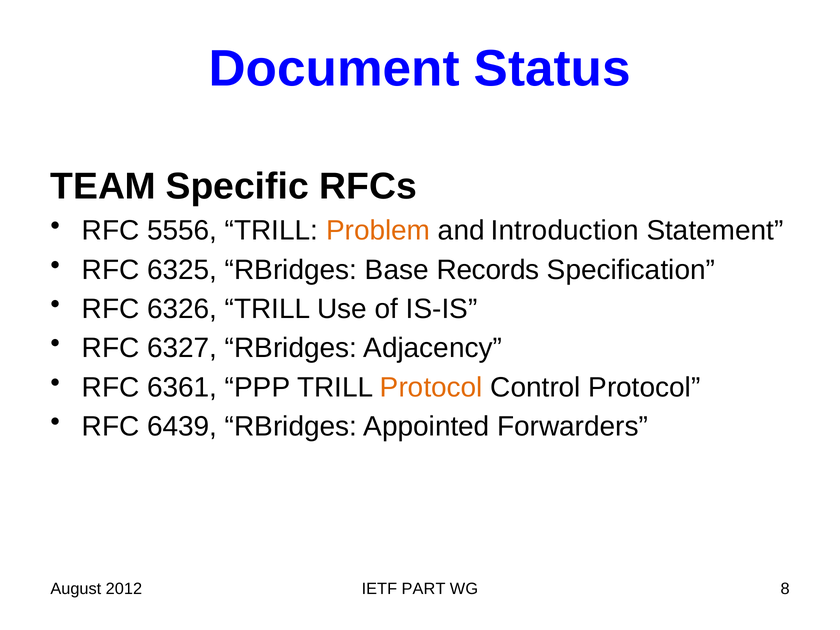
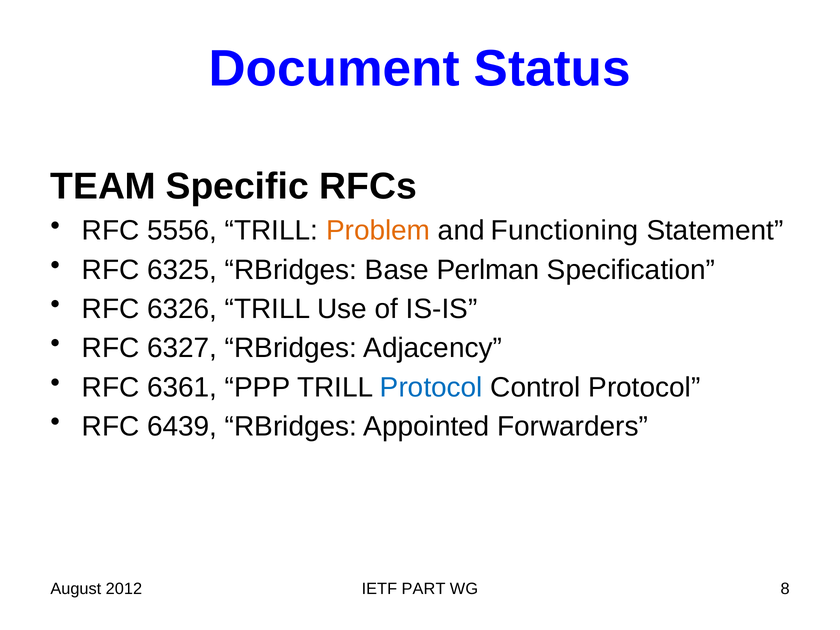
Introduction: Introduction -> Functioning
Records: Records -> Perlman
Protocol at (431, 387) colour: orange -> blue
